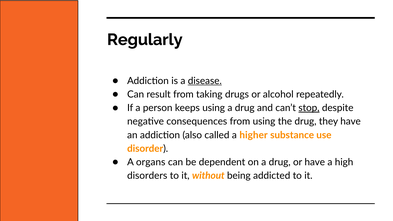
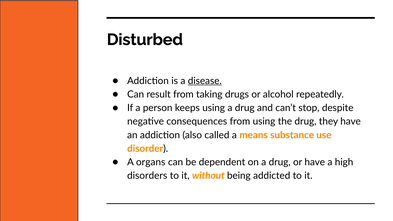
Regularly: Regularly -> Disturbed
stop underline: present -> none
higher: higher -> means
